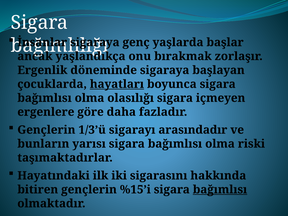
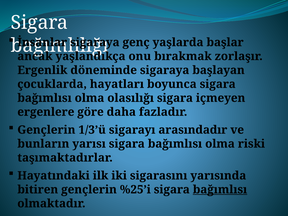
hayatları underline: present -> none
hakkında: hakkında -> yarısında
%15’i: %15’i -> %25’i
